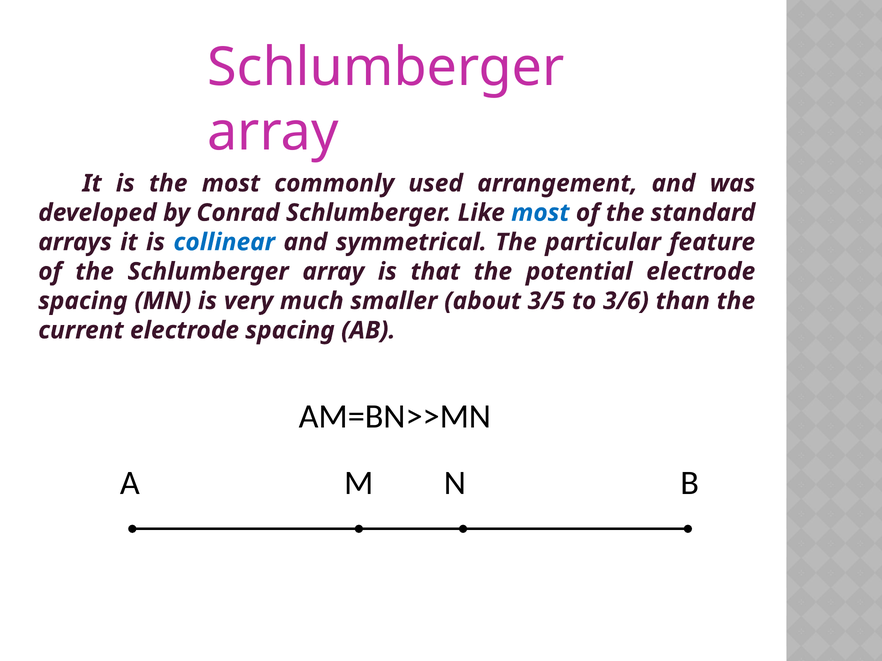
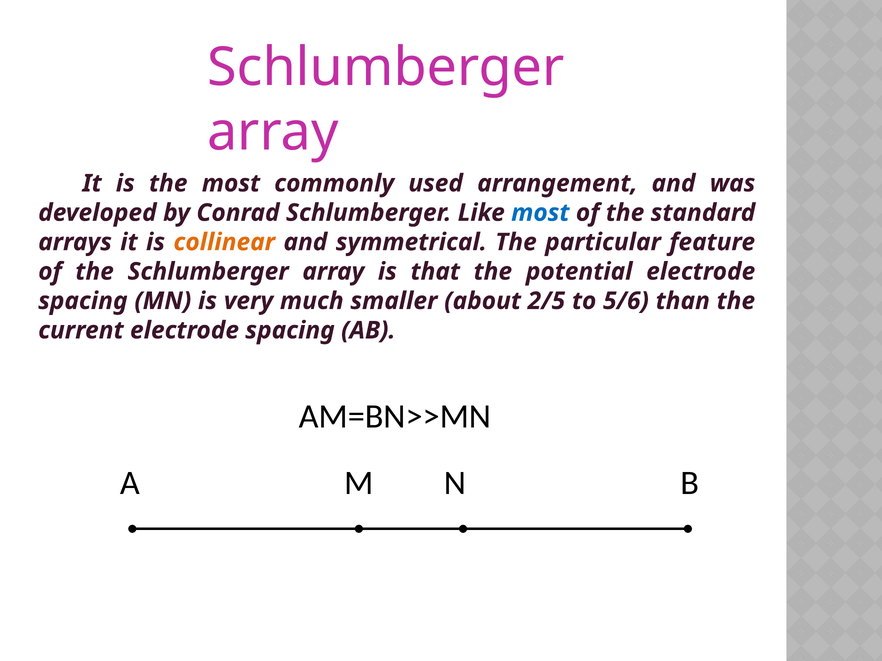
collinear colour: blue -> orange
3/5: 3/5 -> 2/5
3/6: 3/6 -> 5/6
